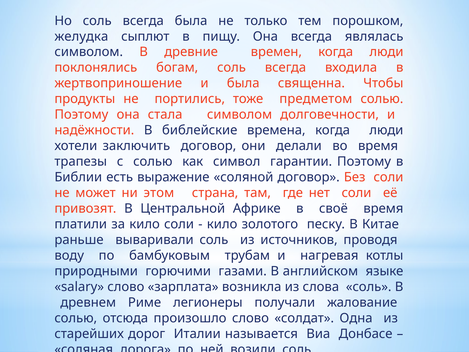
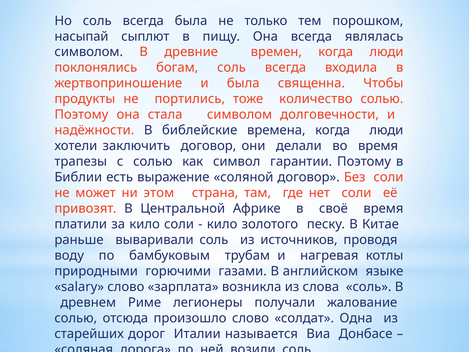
желудка: желудка -> насыпай
предметом: предметом -> количество
